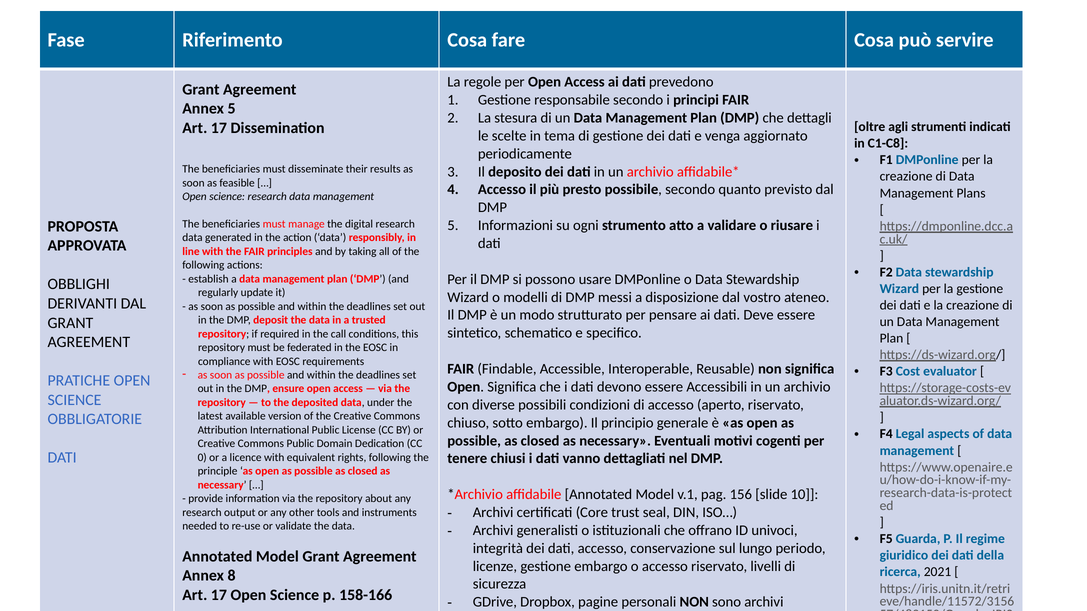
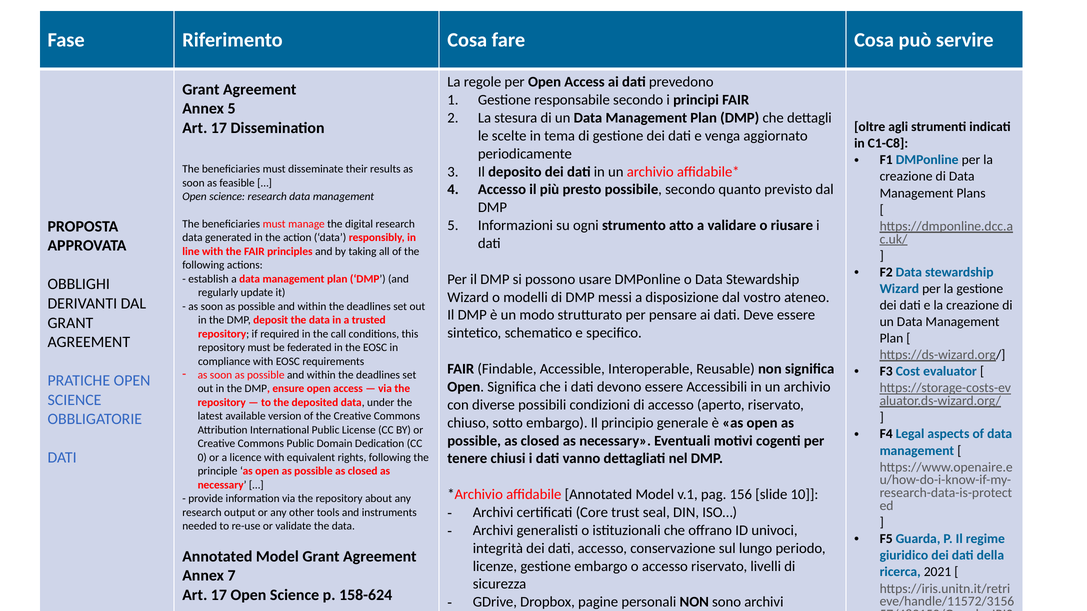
8: 8 -> 7
158-166: 158-166 -> 158-624
